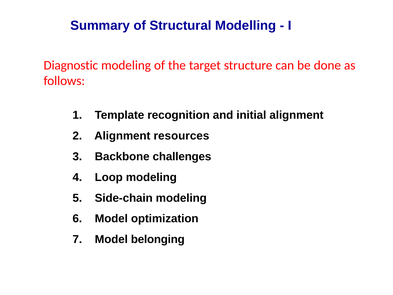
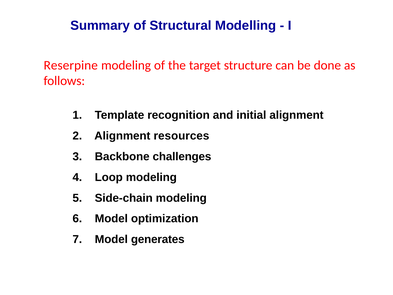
Diagnostic: Diagnostic -> Reserpine
belonging: belonging -> generates
